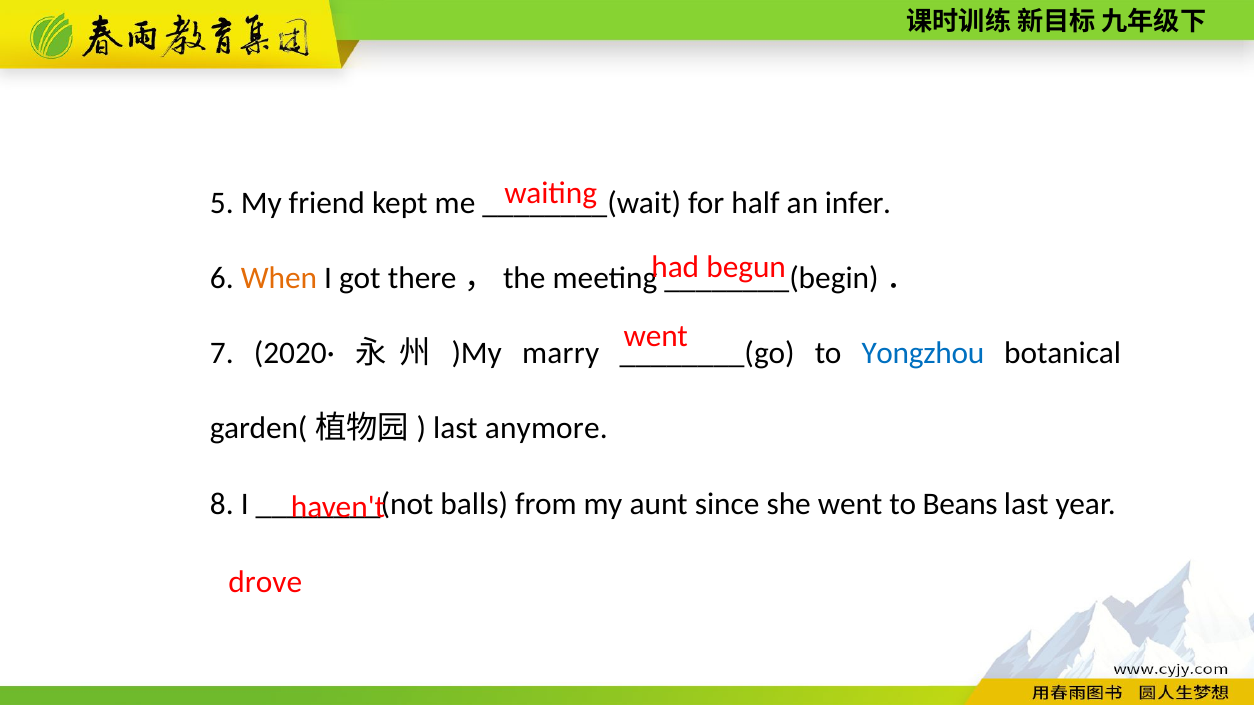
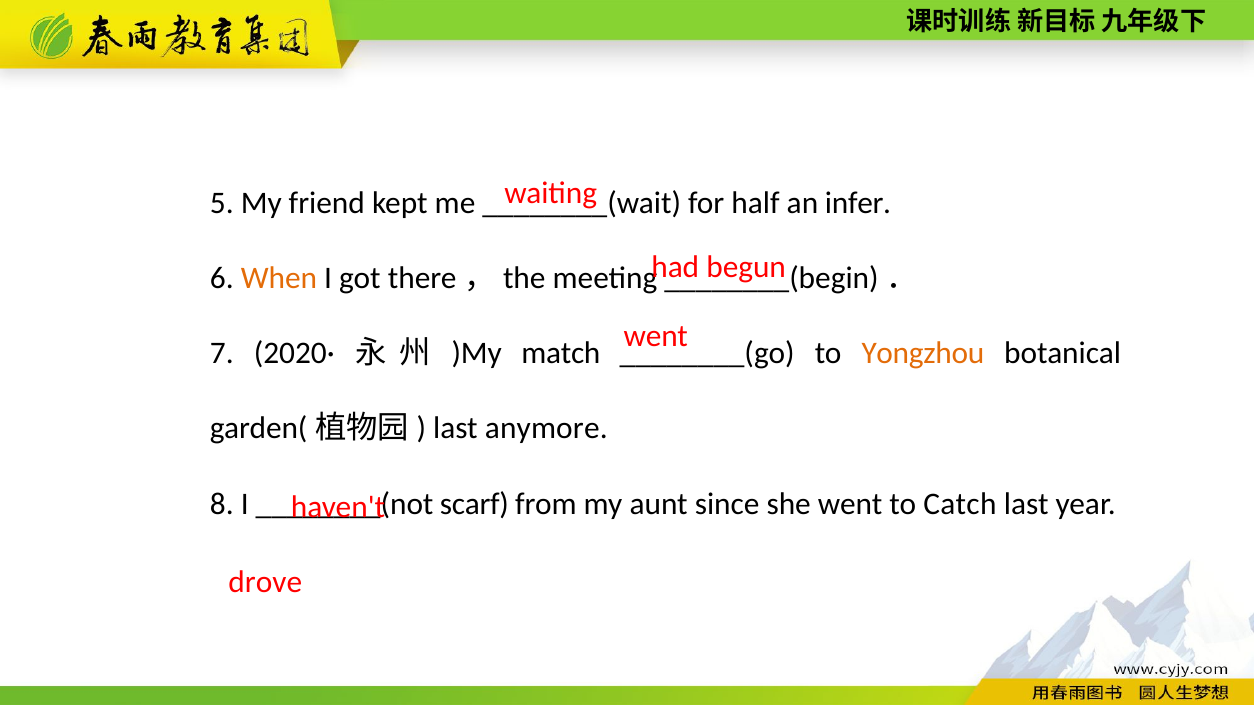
marry: marry -> match
Yongzhou colour: blue -> orange
balls: balls -> scarf
Beans: Beans -> Catch
